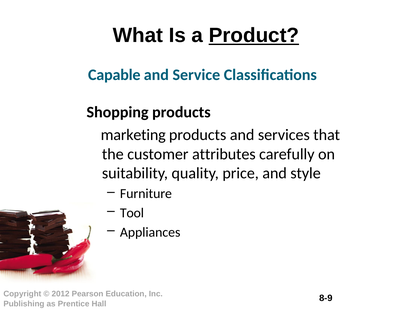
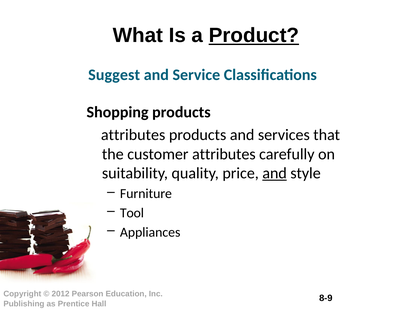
Capable: Capable -> Suggest
marketing at (133, 135): marketing -> attributes
and at (275, 173) underline: none -> present
